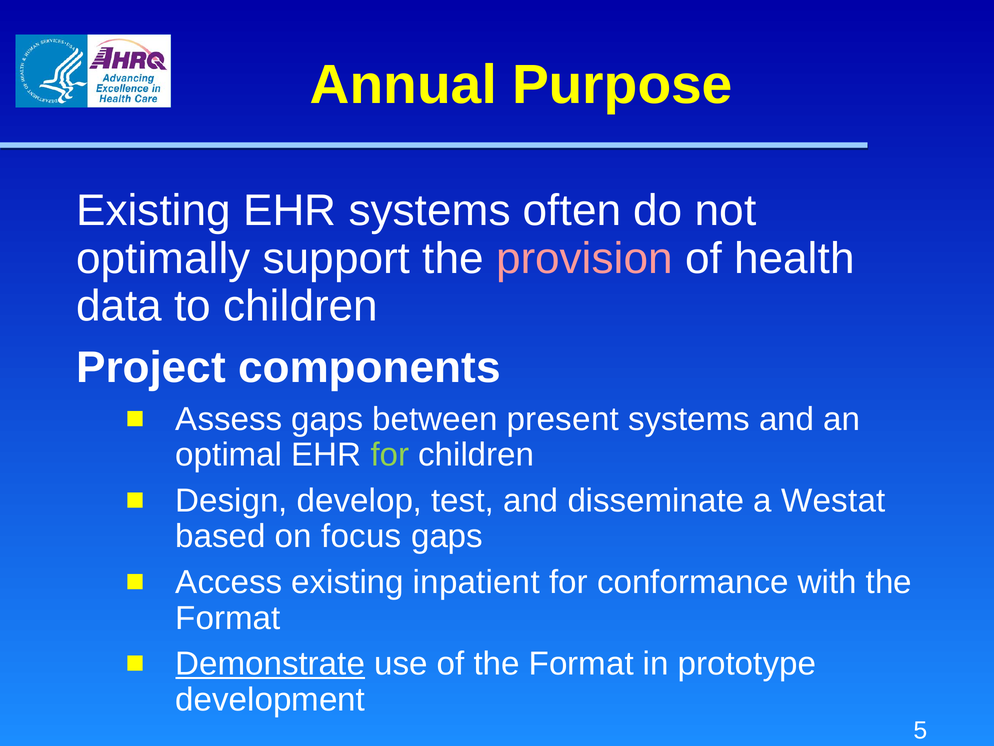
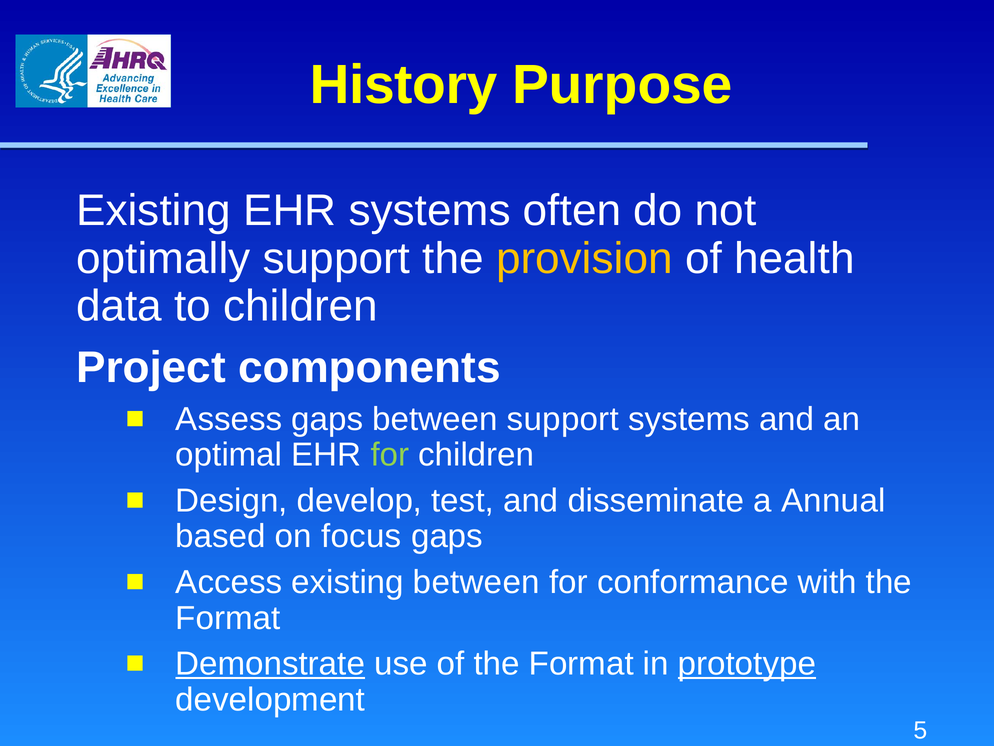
Annual: Annual -> History
provision colour: pink -> yellow
between present: present -> support
Westat: Westat -> Annual
existing inpatient: inpatient -> between
prototype underline: none -> present
